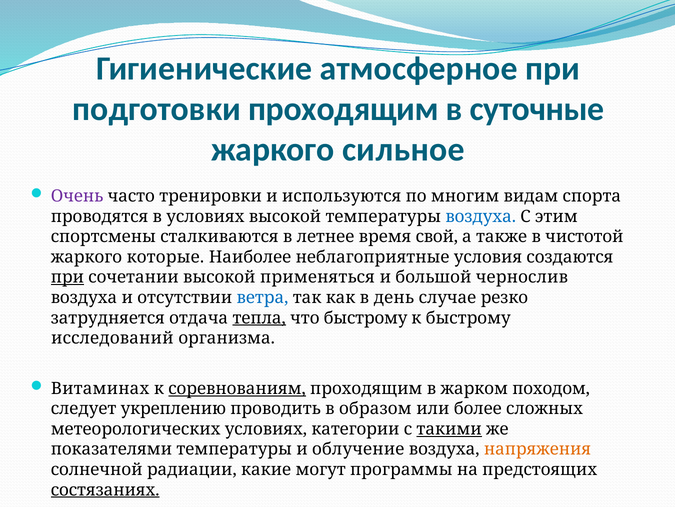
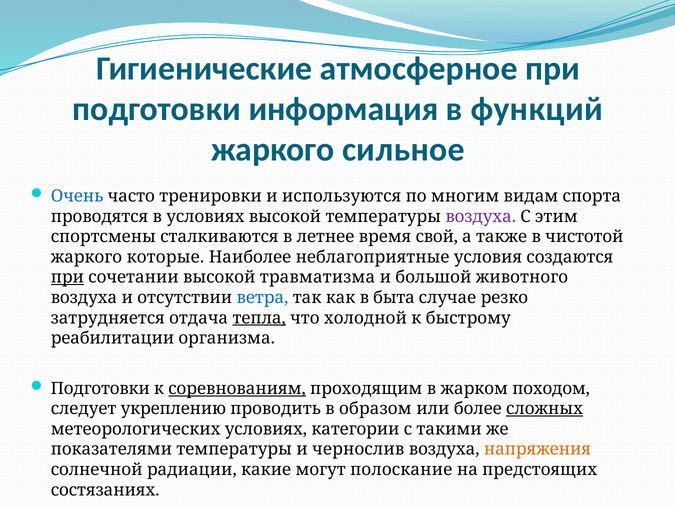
подготовки проходящим: проходящим -> информация
суточные: суточные -> функций
Очень colour: purple -> blue
воздуха at (481, 216) colour: blue -> purple
применяться: применяться -> травматизма
чернослив: чернослив -> животного
день: день -> быта
что быстрому: быстрому -> холодной
исследований: исследований -> реабилитации
Витаминах at (100, 388): Витаминах -> Подготовки
сложных underline: none -> present
такими underline: present -> none
облучение: облучение -> чернослив
программы: программы -> полоскание
состязаниях underline: present -> none
